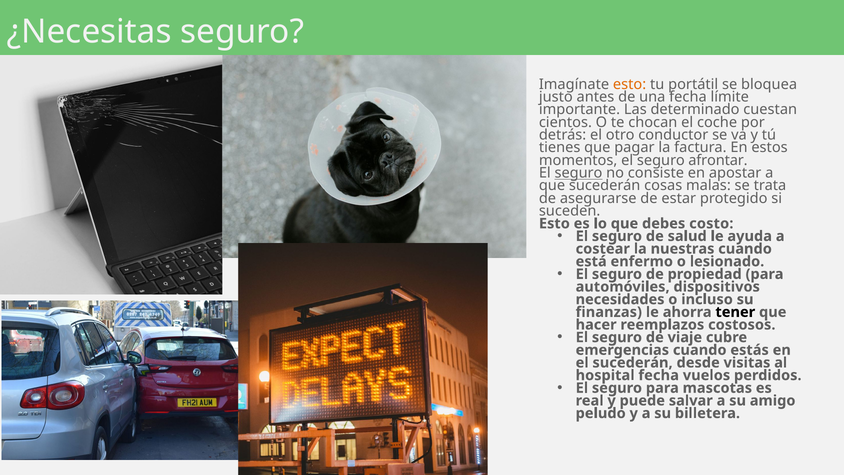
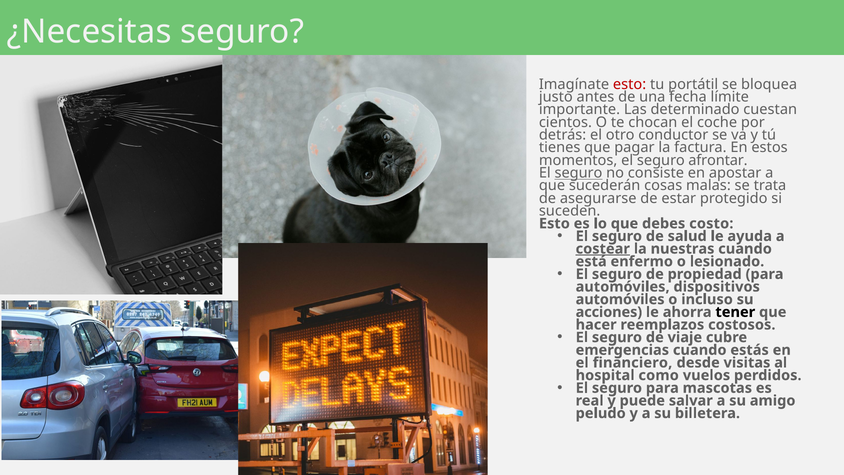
esto at (630, 84) colour: orange -> red
costear underline: none -> present
necesidades at (620, 299): necesidades -> automóviles
finanzas: finanzas -> acciones
el sucederán: sucederán -> financiero
hospital fecha: fecha -> como
